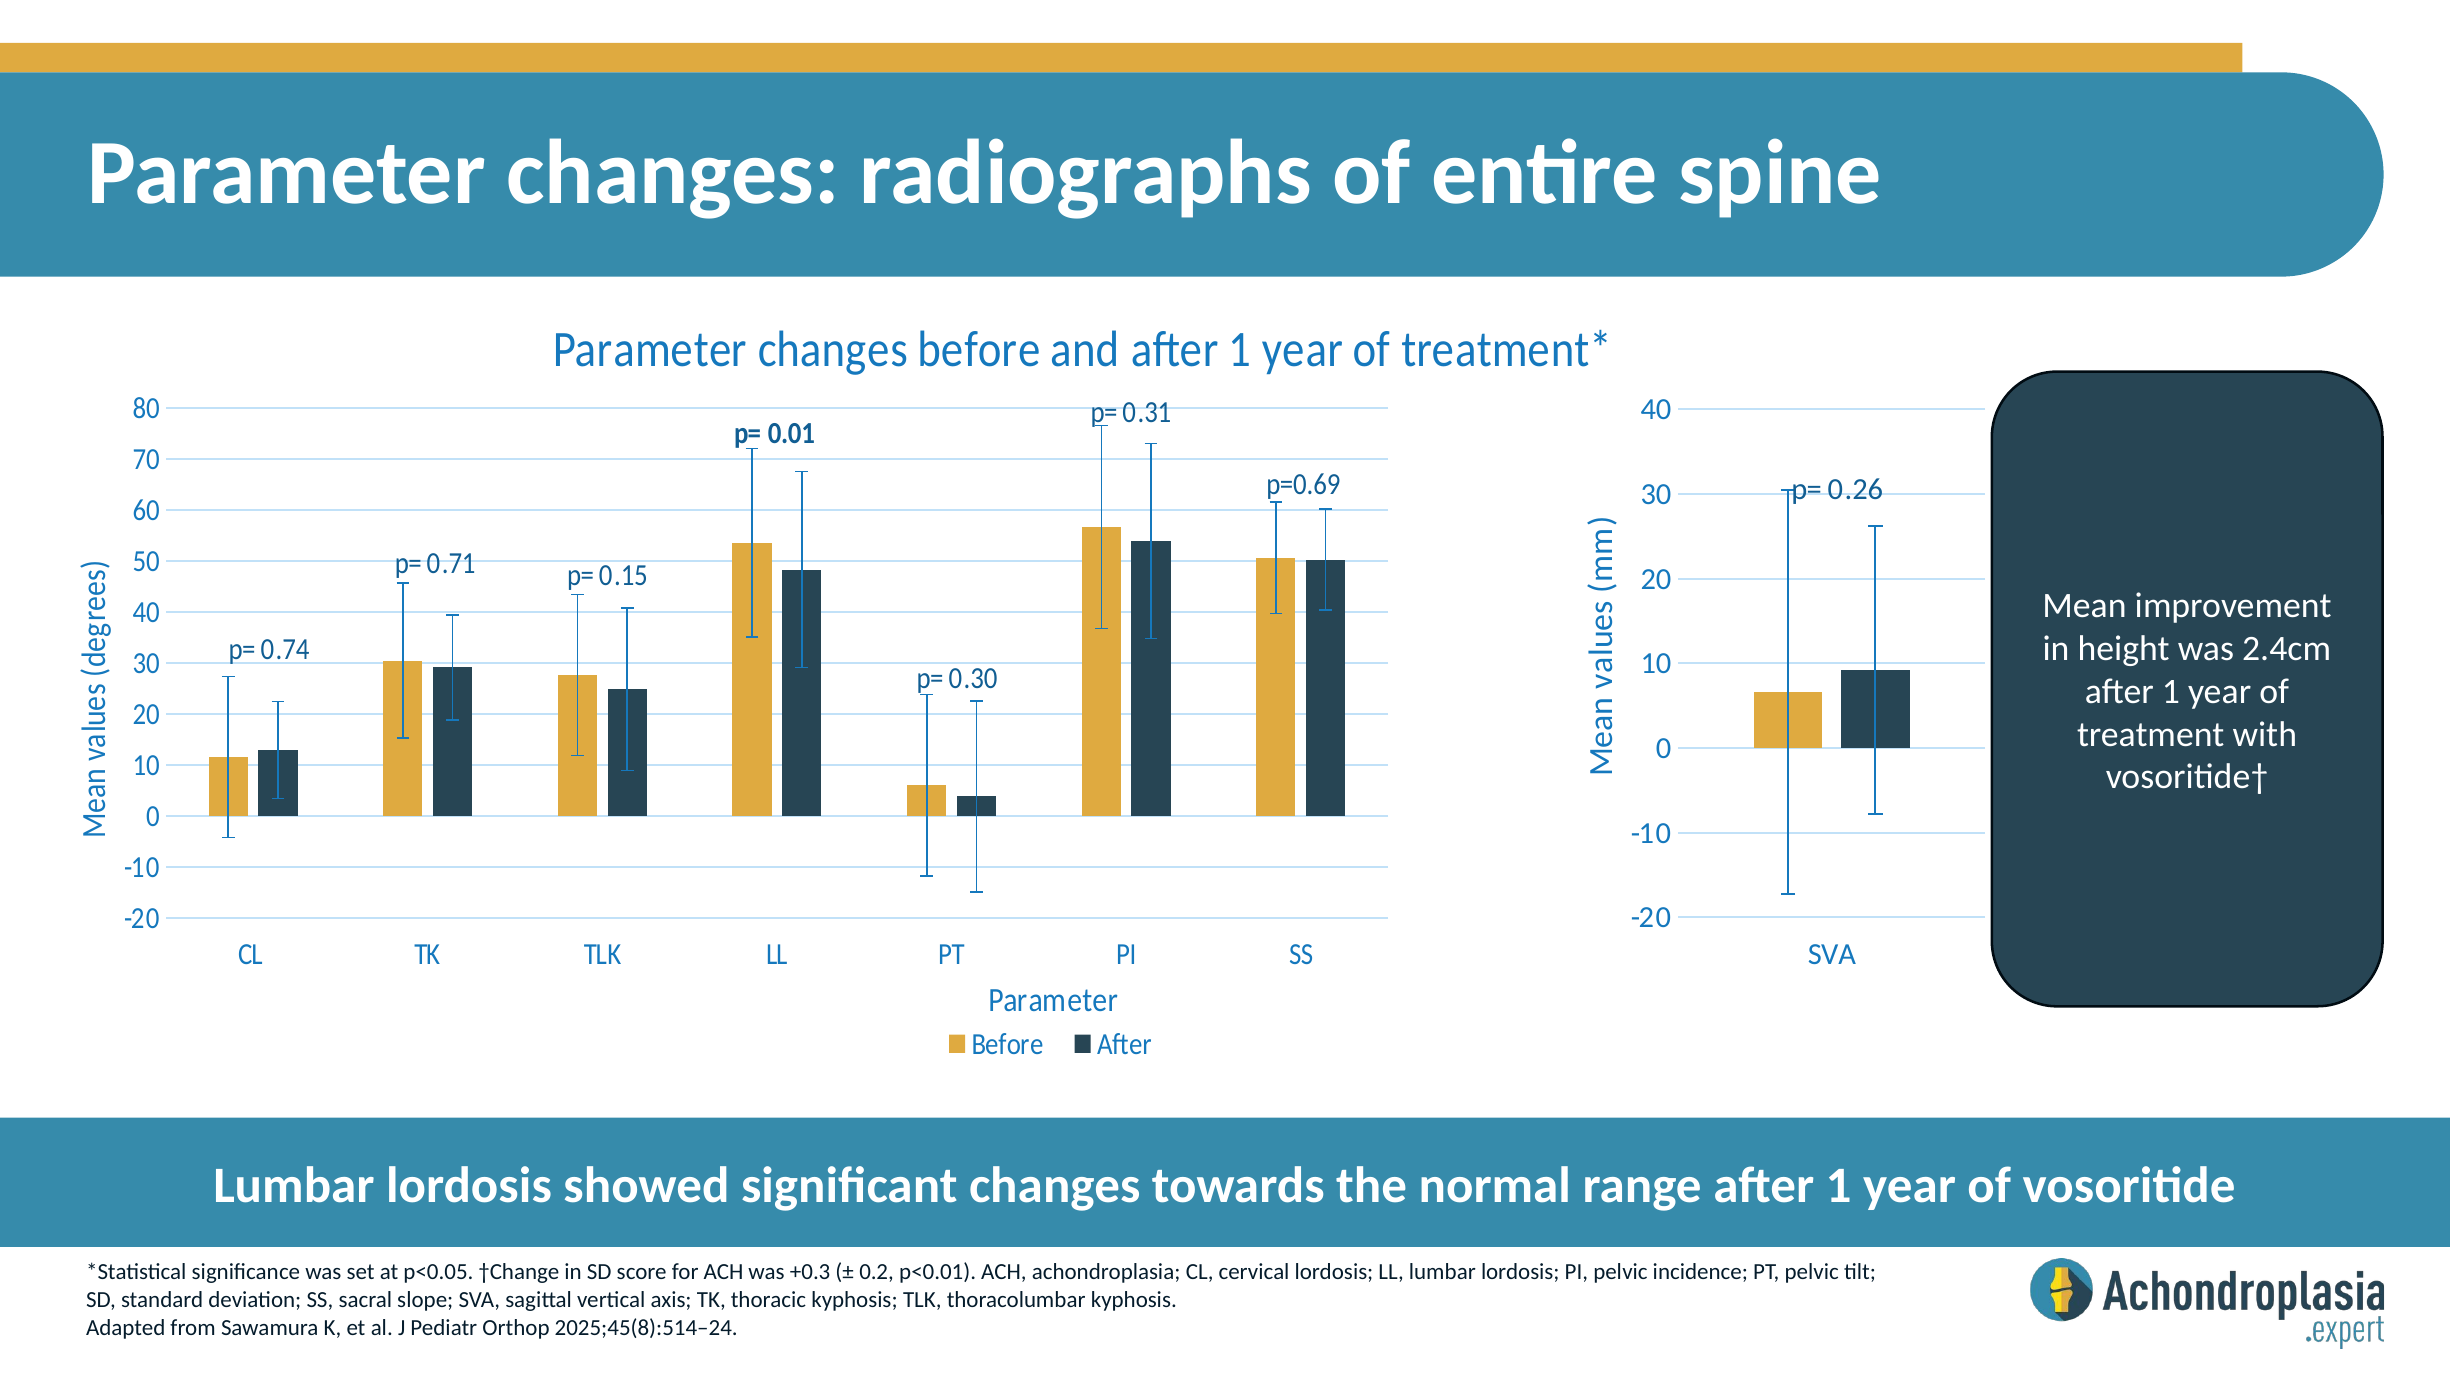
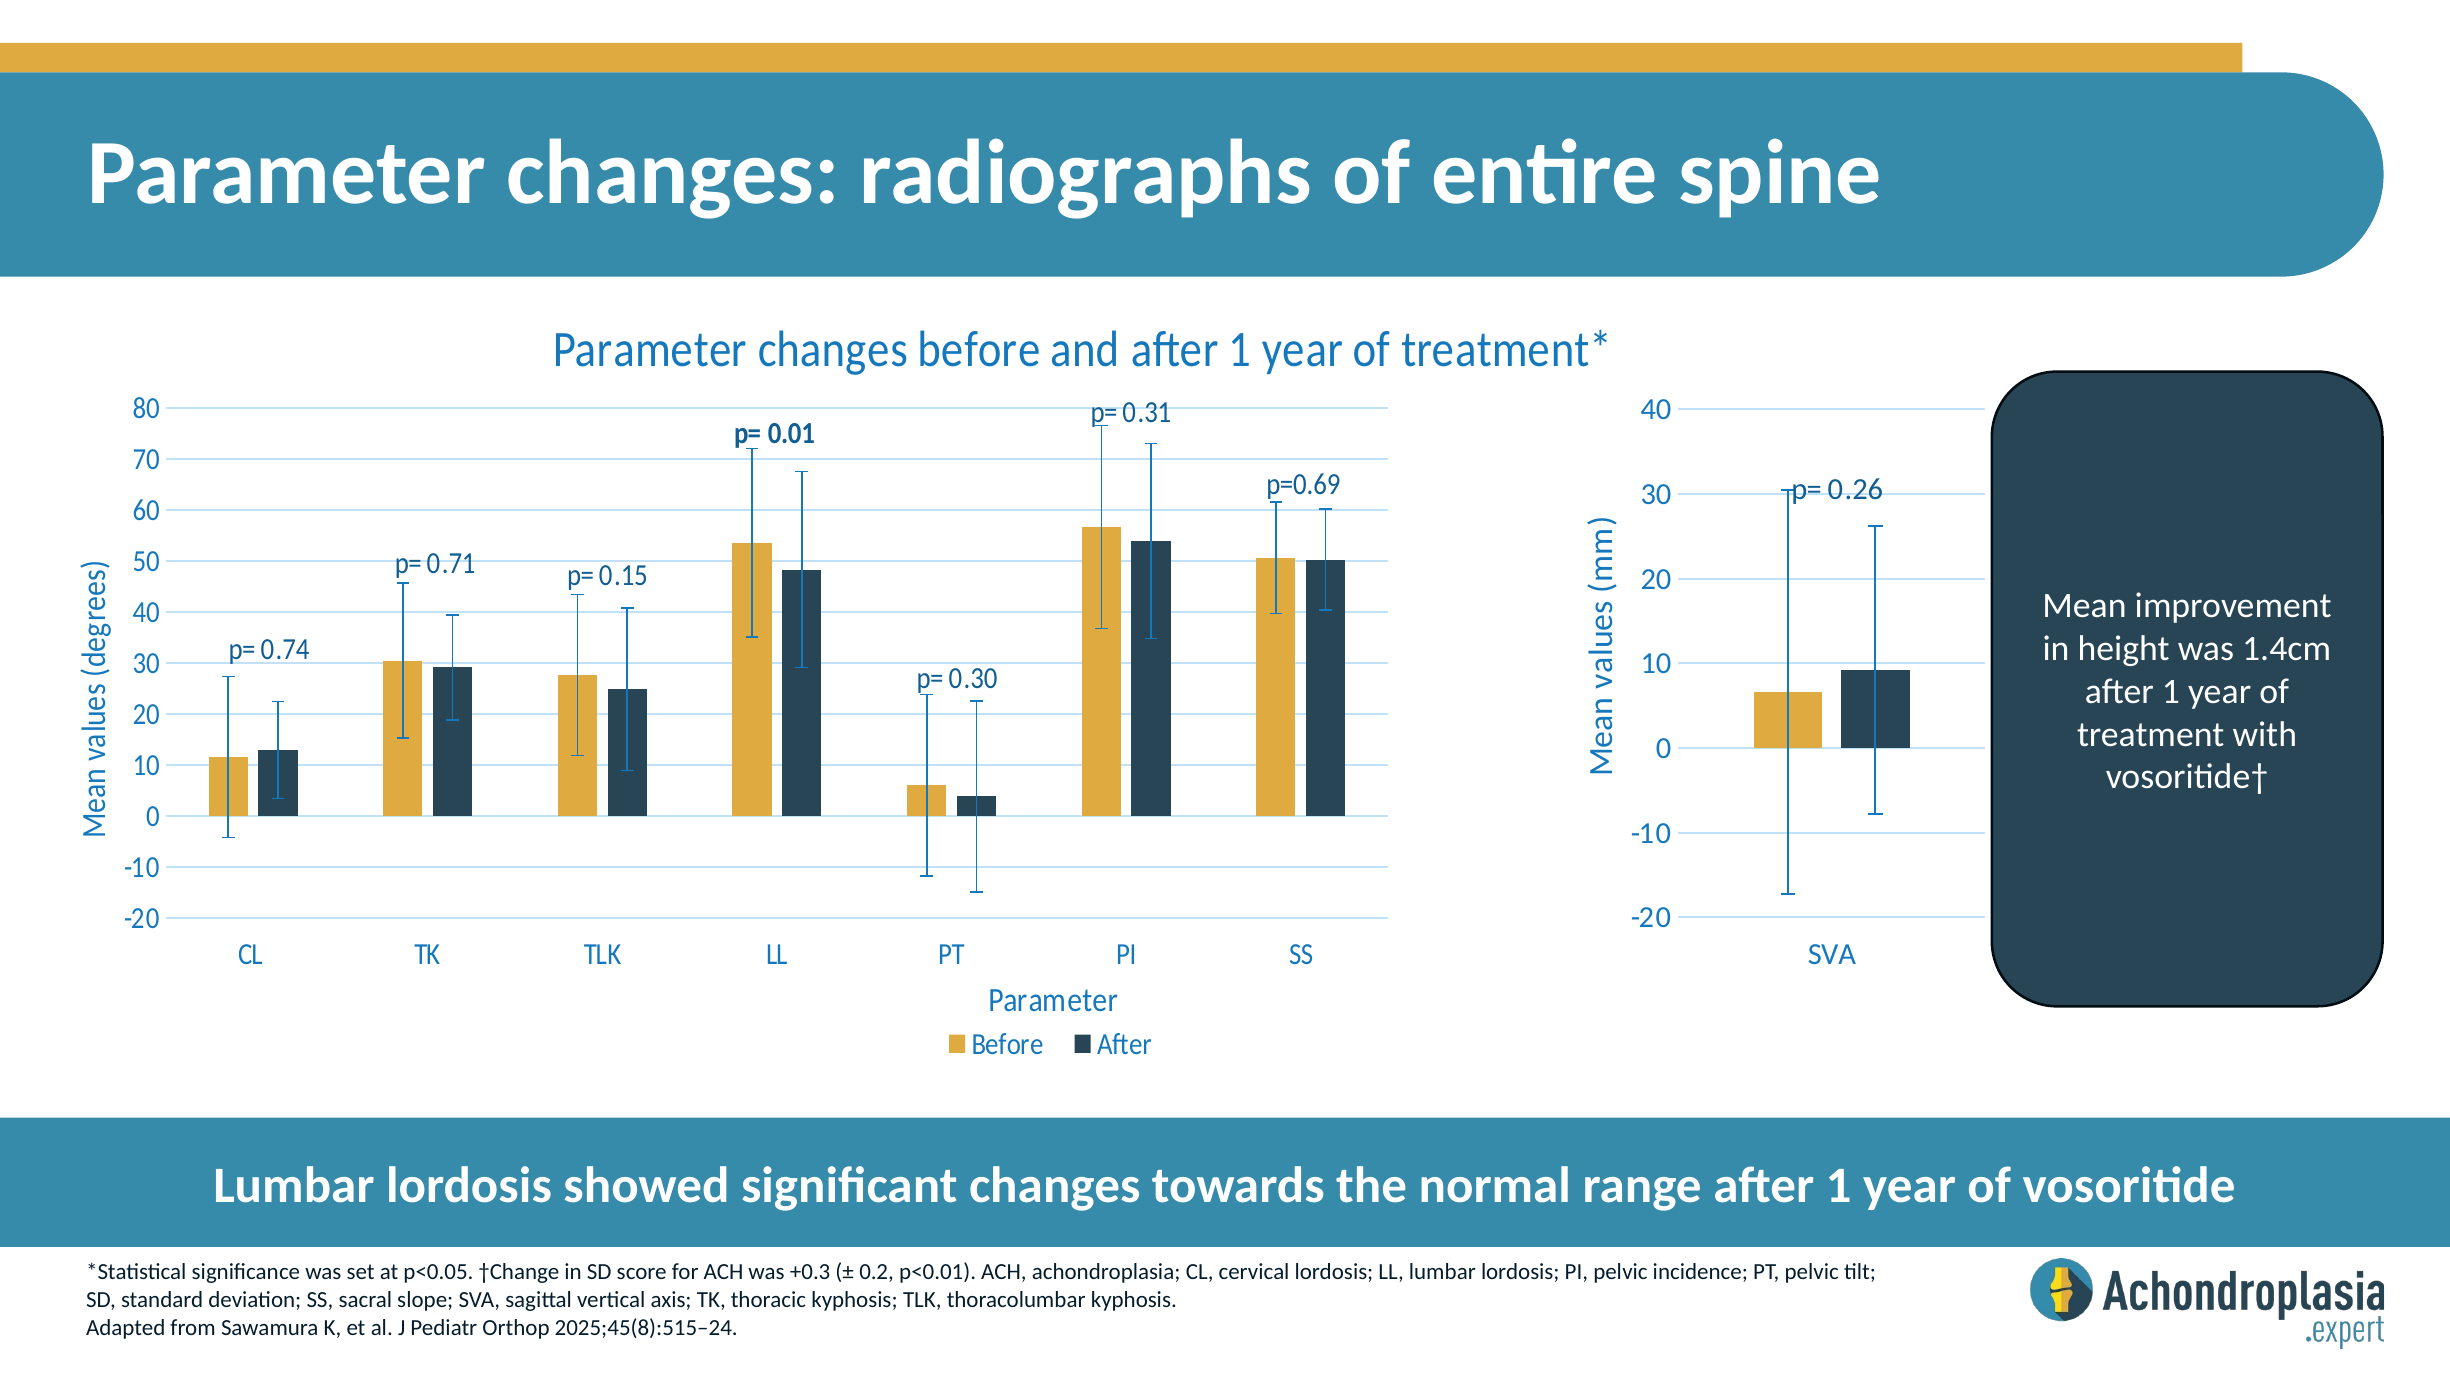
2.4cm: 2.4cm -> 1.4cm
2025;45(8):514–24: 2025;45(8):514–24 -> 2025;45(8):515–24
